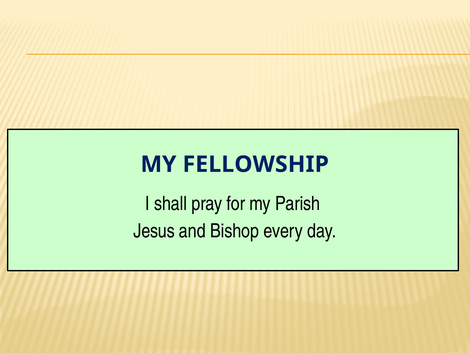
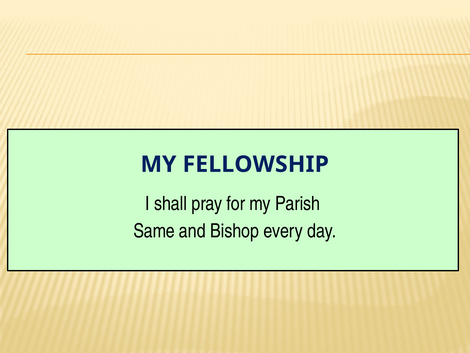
Jesus: Jesus -> Same
